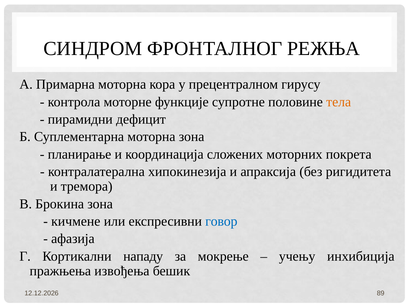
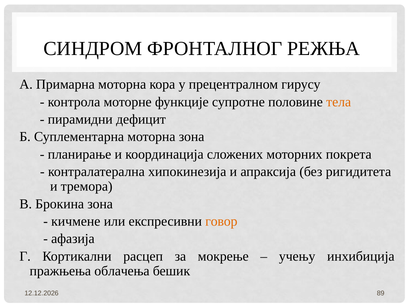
говор colour: blue -> orange
нападу: нападу -> расцеп
извођења: извођења -> облачења
